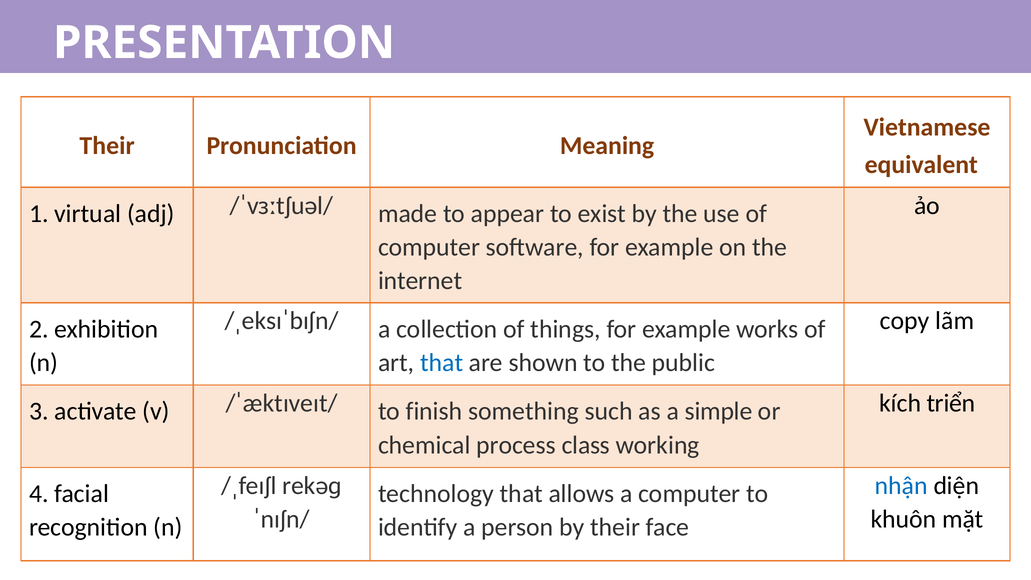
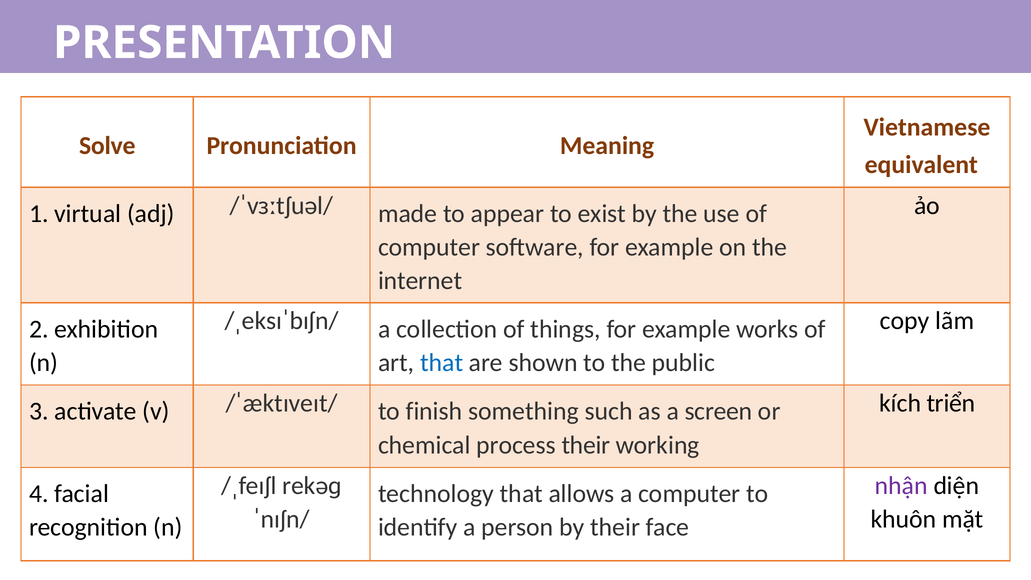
Their at (107, 145): Their -> Solve
simple: simple -> screen
process class: class -> their
nhận colour: blue -> purple
